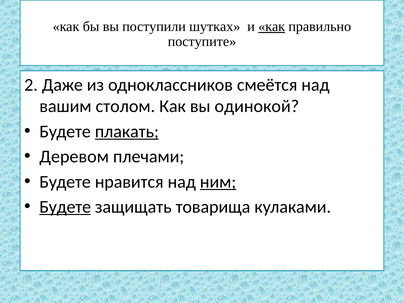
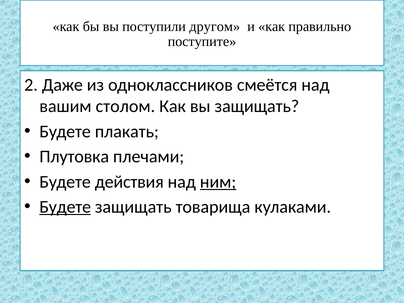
шутках: шутках -> другом
как at (272, 27) underline: present -> none
вы одинокой: одинокой -> защищать
плакать underline: present -> none
Деревом: Деревом -> Плутовка
нравится: нравится -> действия
